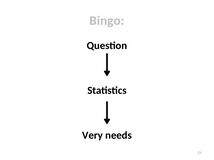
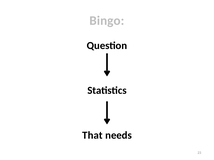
Very: Very -> That
